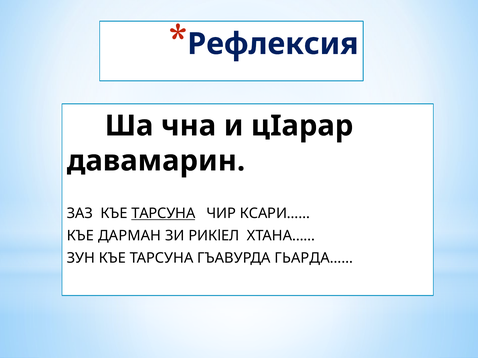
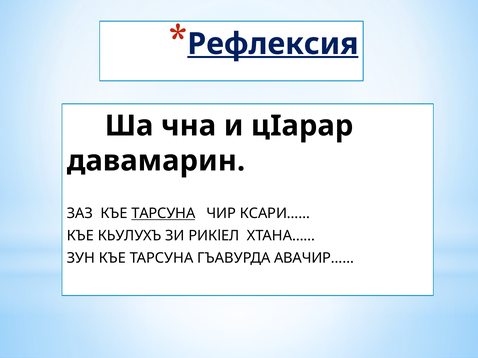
Рефлексия underline: none -> present
ДАРМАН: ДАРМАН -> КЬУЛУХЪ
ГЬАРДА……: ГЬАРДА…… -> АВАЧИР……
